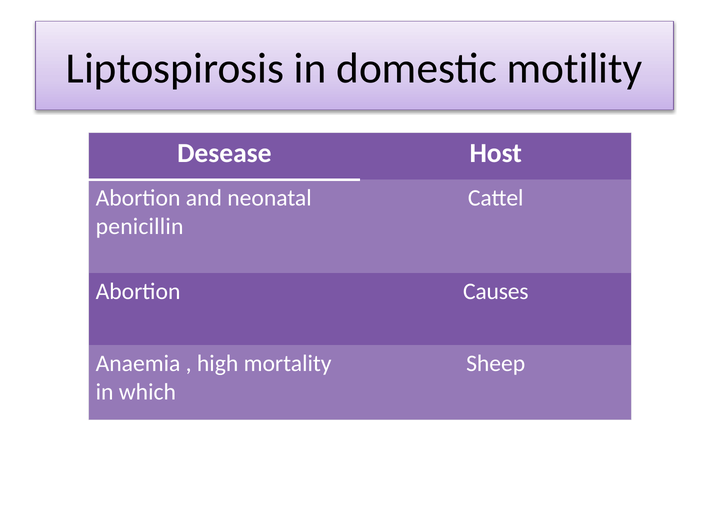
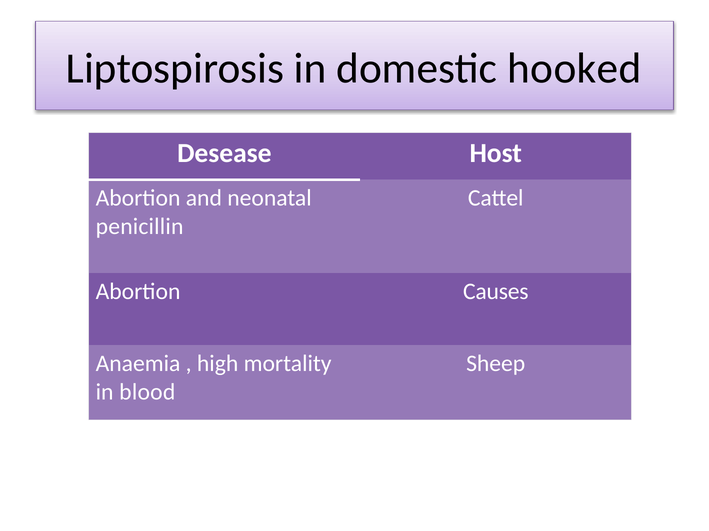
motility: motility -> hooked
which: which -> blood
